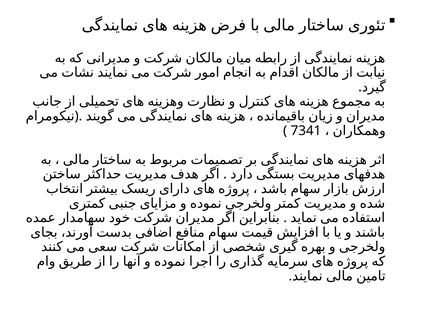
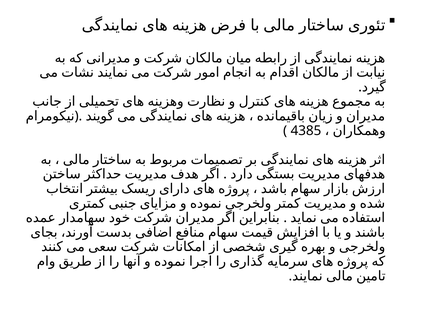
7341: 7341 -> 4385
